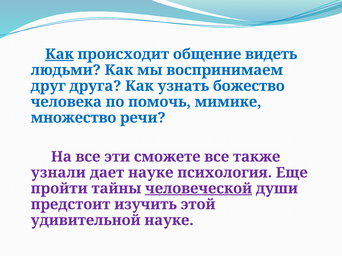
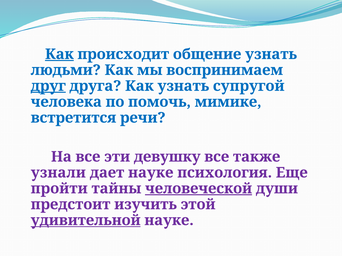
общение видеть: видеть -> узнать
друг underline: none -> present
божество: божество -> супругой
множество: множество -> встретится
сможете: сможете -> девушку
удивительной underline: none -> present
